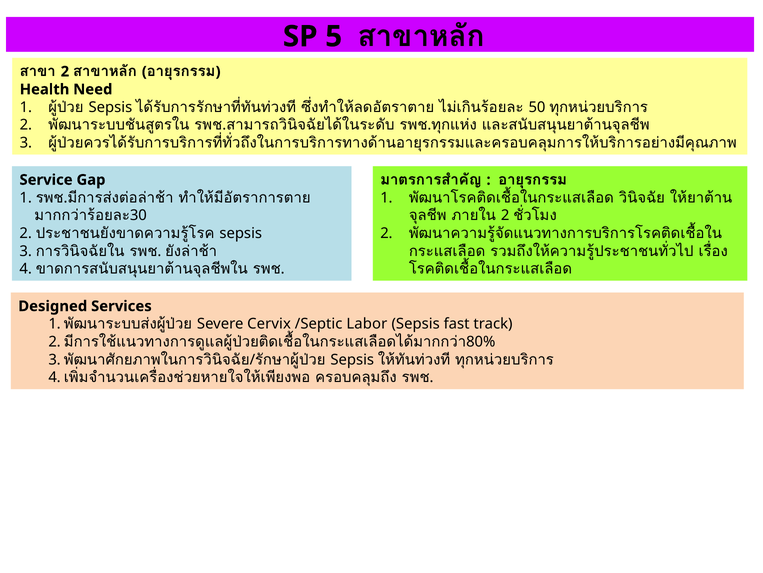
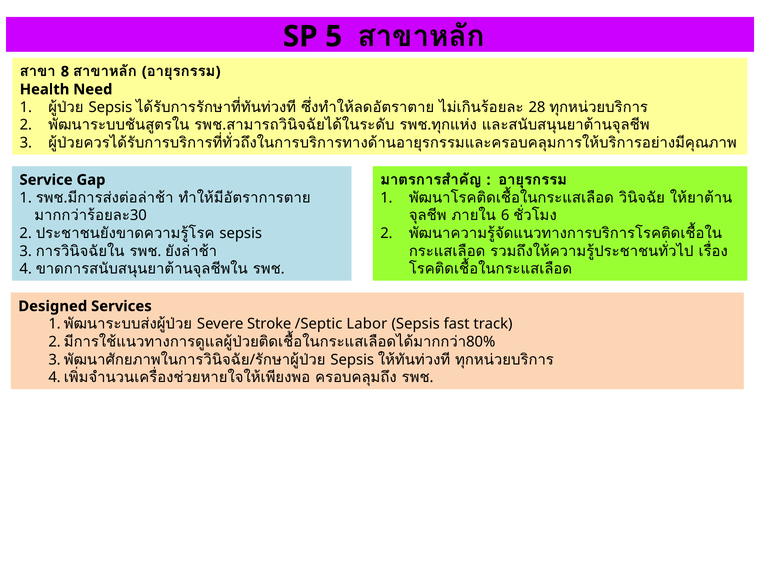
2 at (65, 71): 2 -> 8
50: 50 -> 28
2 at (505, 215): 2 -> 6
Cervix: Cervix -> Stroke
